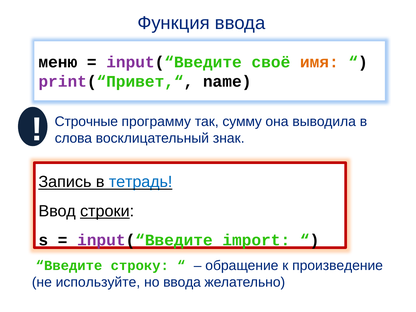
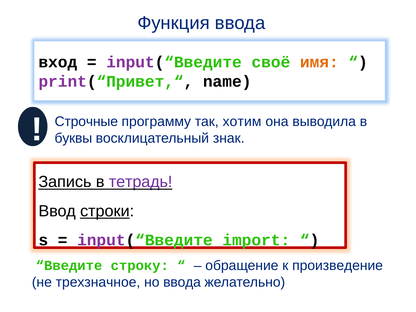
меню: меню -> вход
сумму: сумму -> хотим
слова: слова -> буквы
тетрадь colour: blue -> purple
используйте: используйте -> трехзначное
